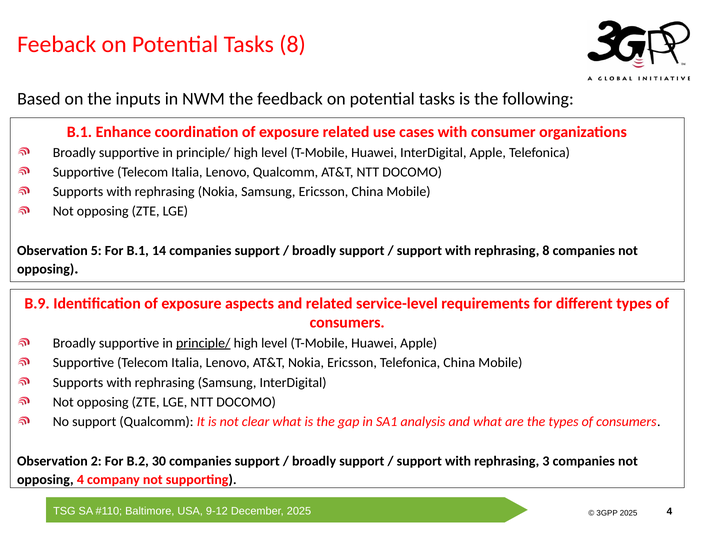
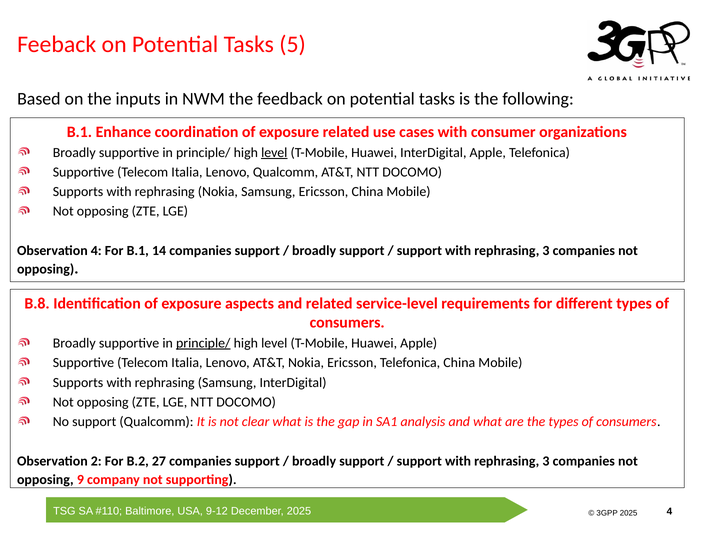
Tasks 8: 8 -> 5
level at (274, 153) underline: none -> present
Observation 5: 5 -> 4
8 at (546, 251): 8 -> 3
B.9: B.9 -> B.8
30: 30 -> 27
opposing 4: 4 -> 9
